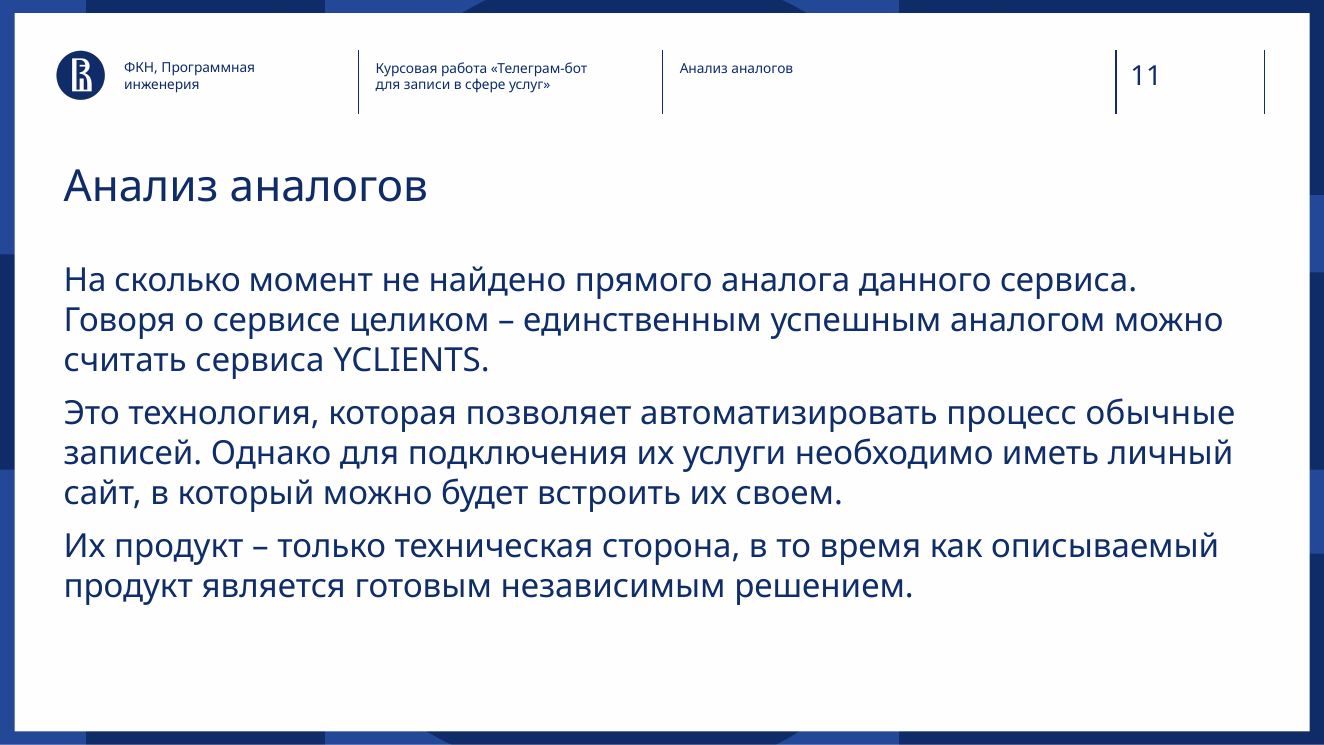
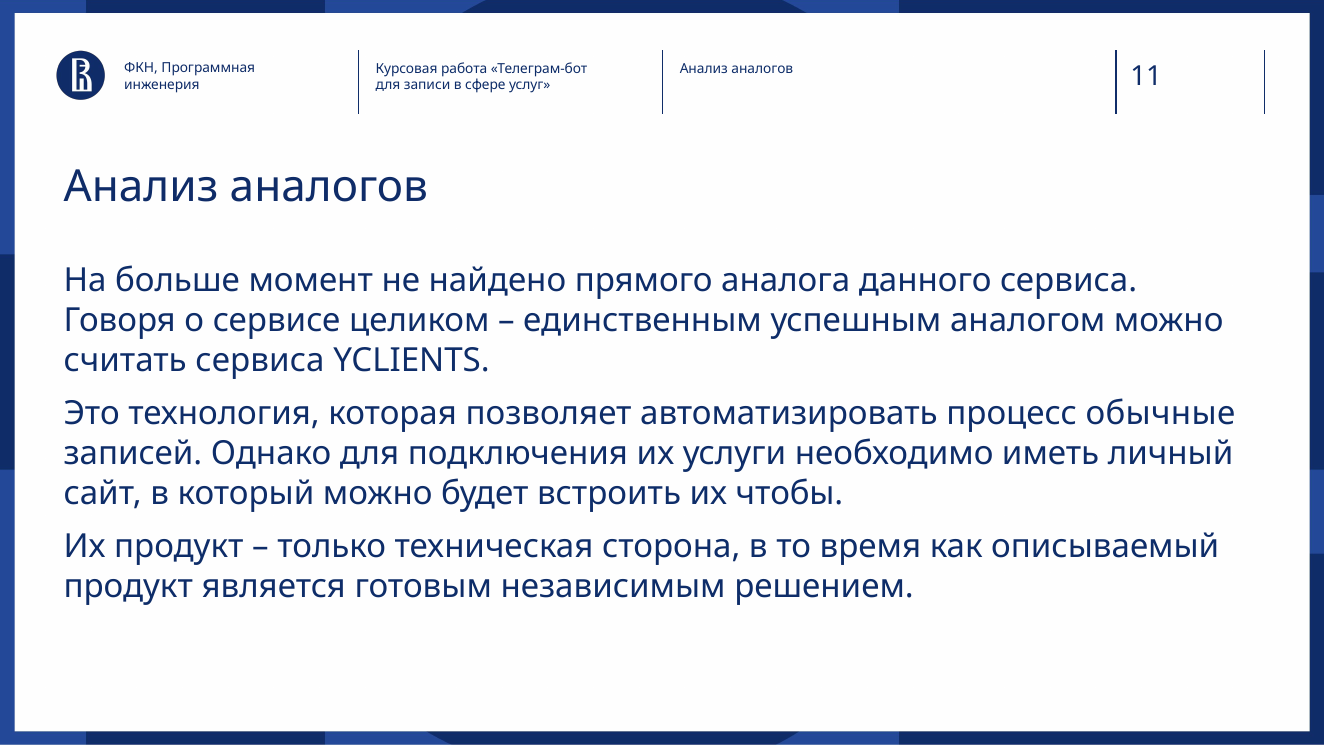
сколько: сколько -> больше
своем: своем -> чтобы
